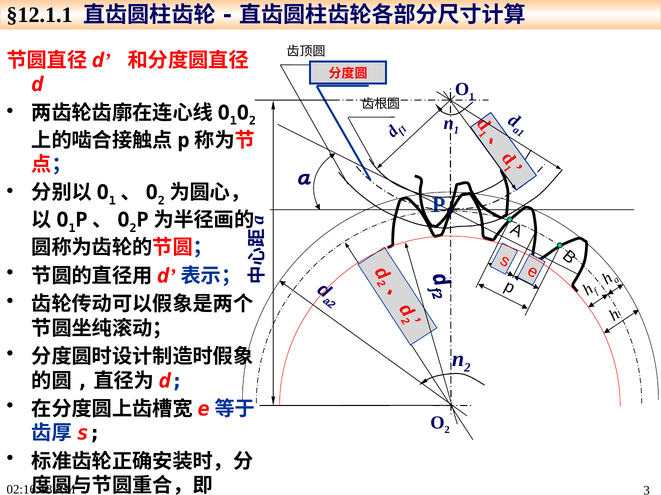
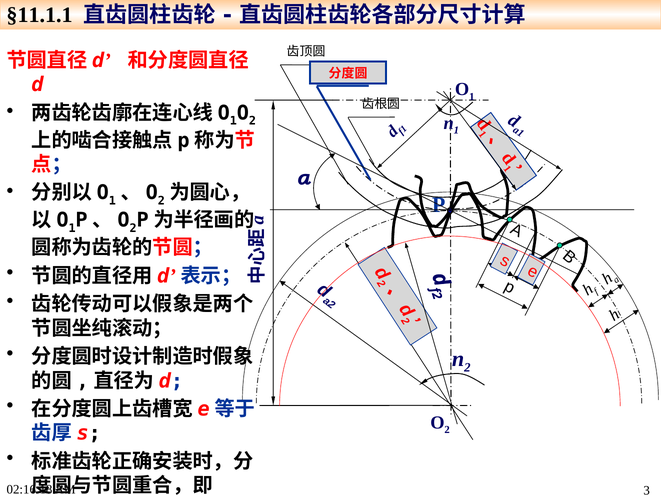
§12.1.1: §12.1.1 -> §11.1.1
